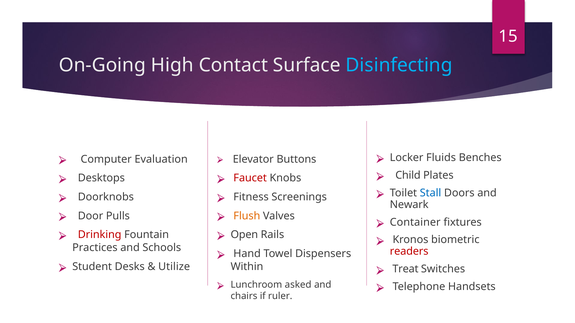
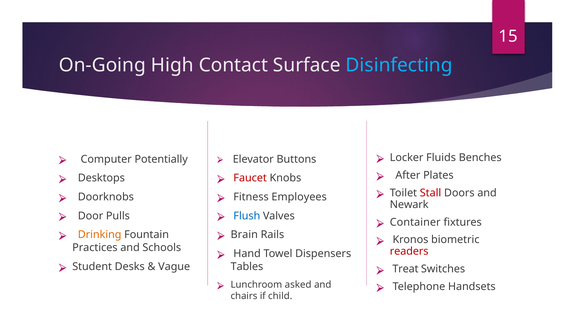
Evaluation: Evaluation -> Potentially
Child: Child -> After
Stall colour: blue -> red
Screenings: Screenings -> Employees
Flush colour: orange -> blue
Drinking colour: red -> orange
Open: Open -> Brain
Utilize: Utilize -> Vague
Within: Within -> Tables
ruler: ruler -> child
